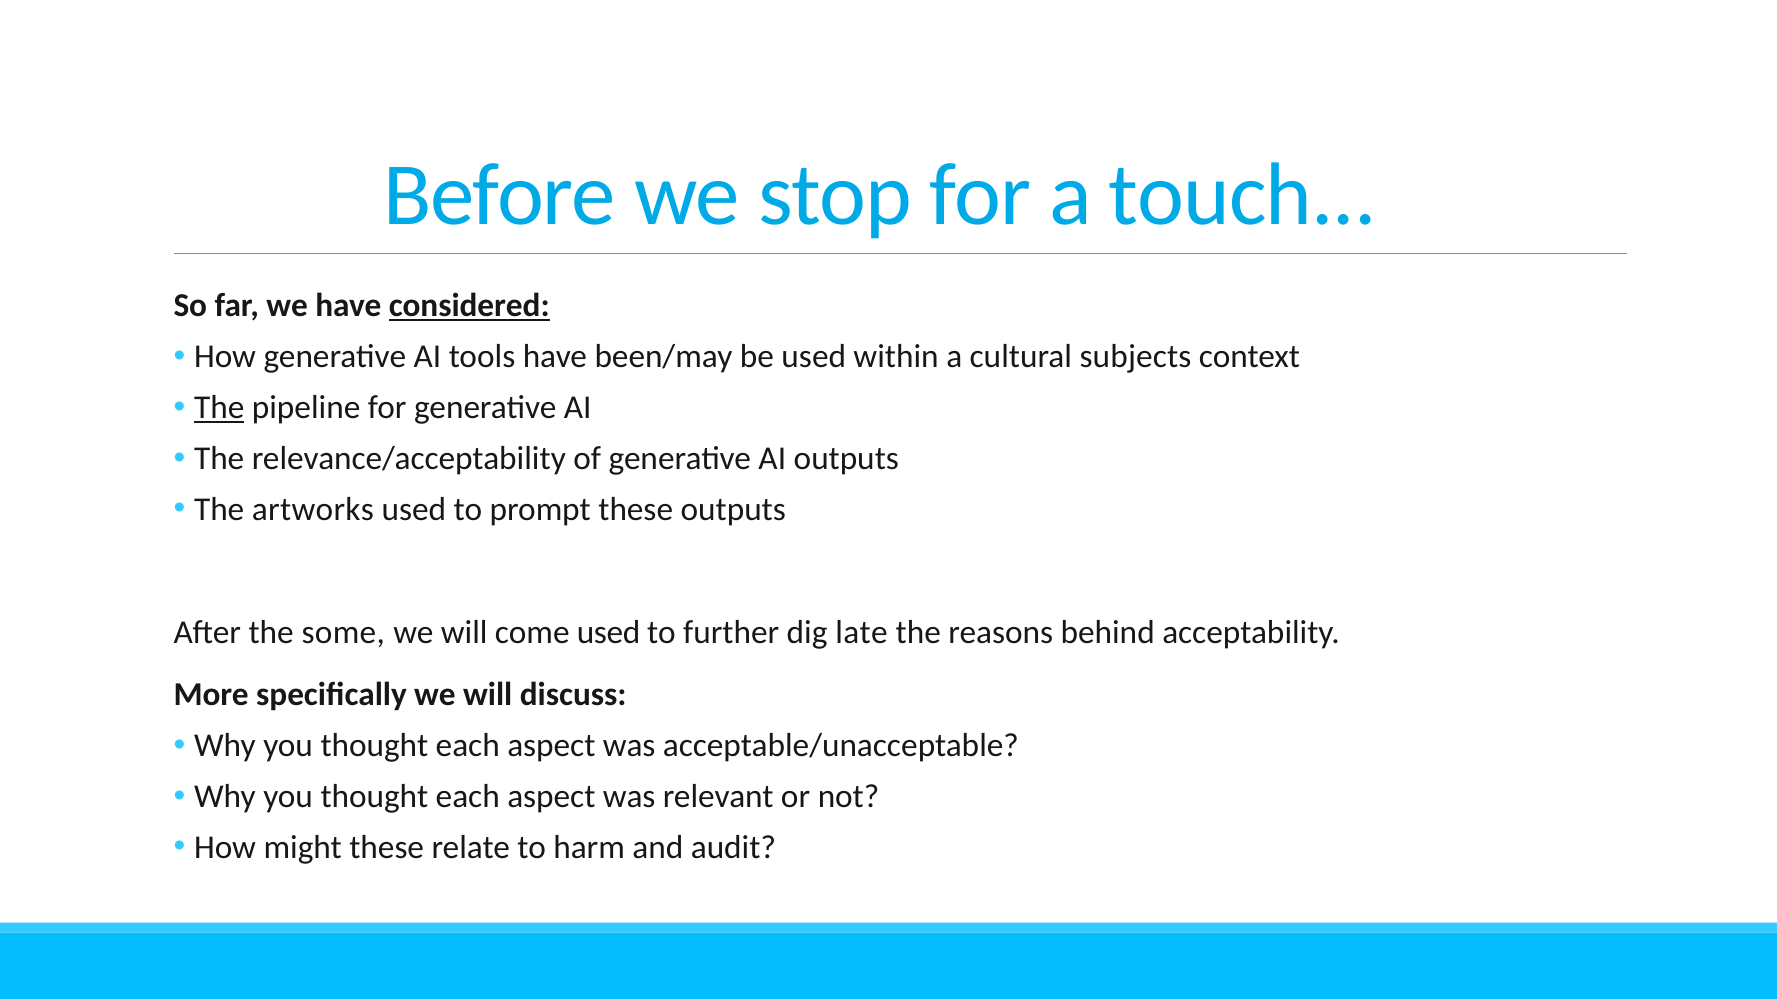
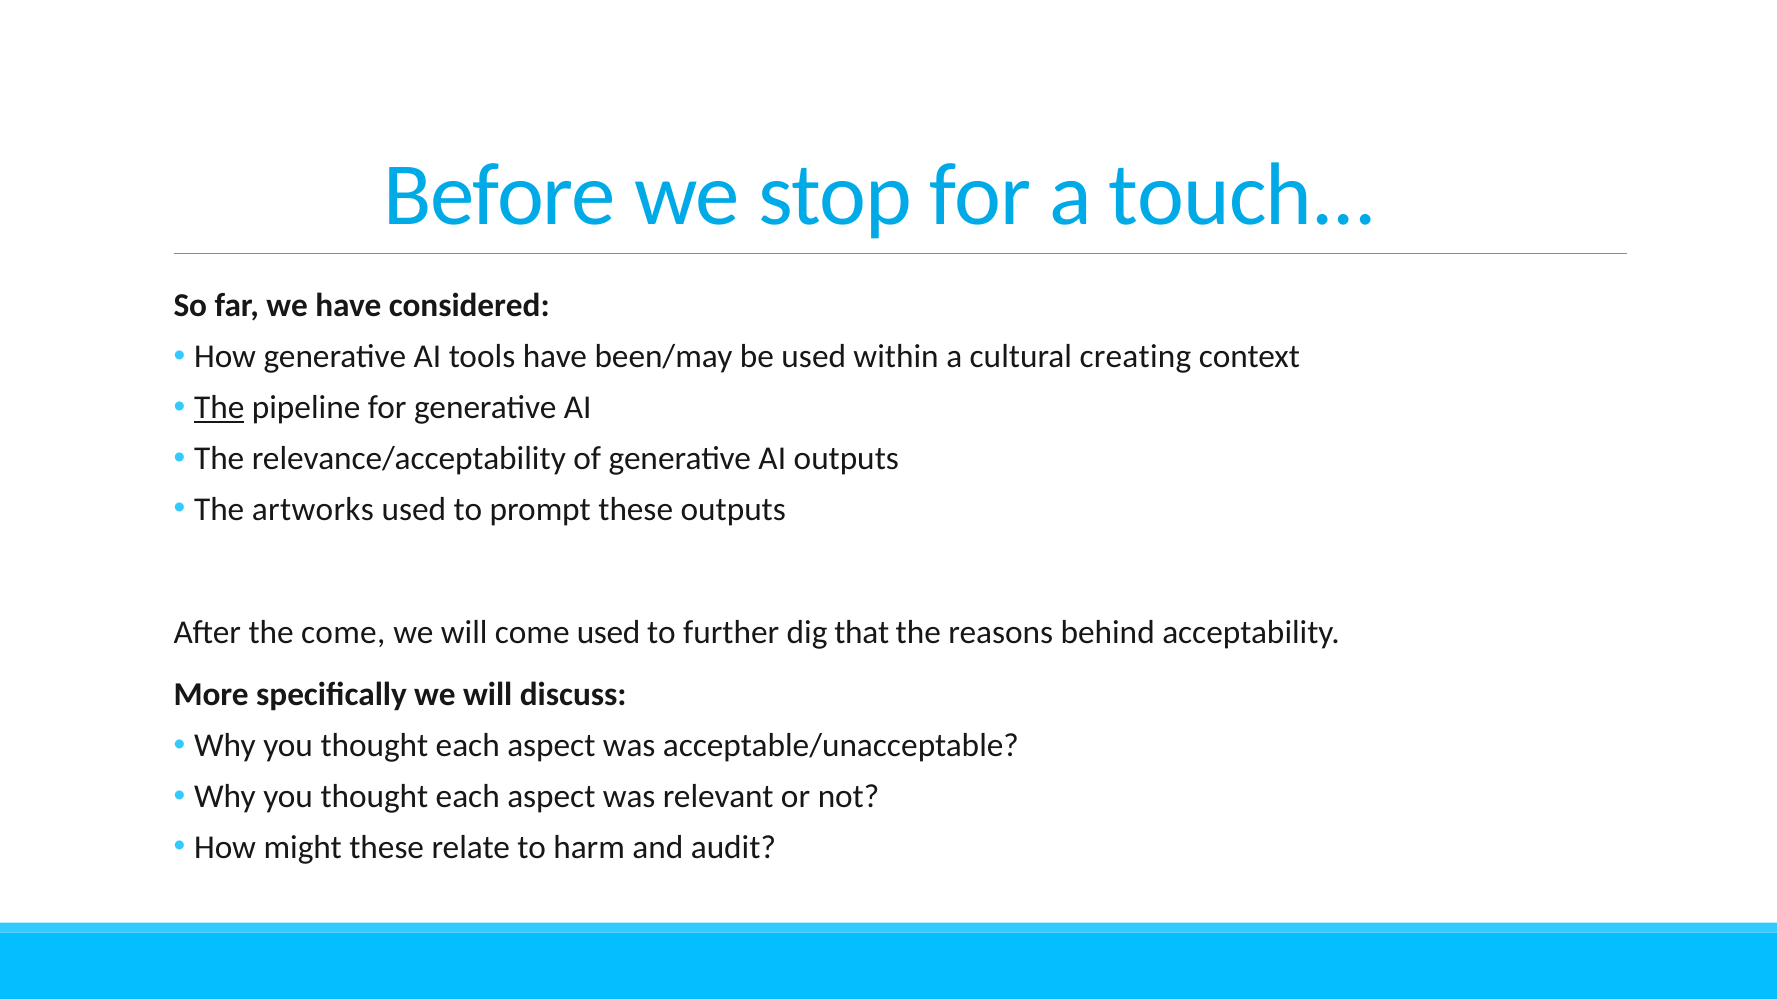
considered underline: present -> none
subjects: subjects -> creating
the some: some -> come
late: late -> that
